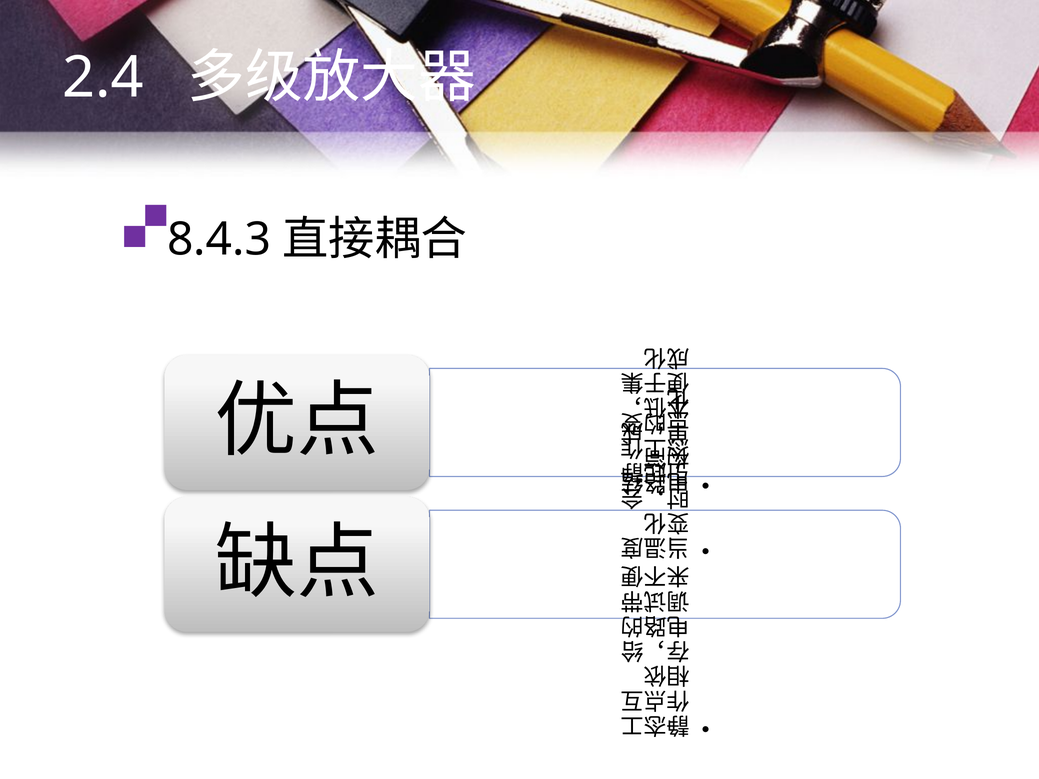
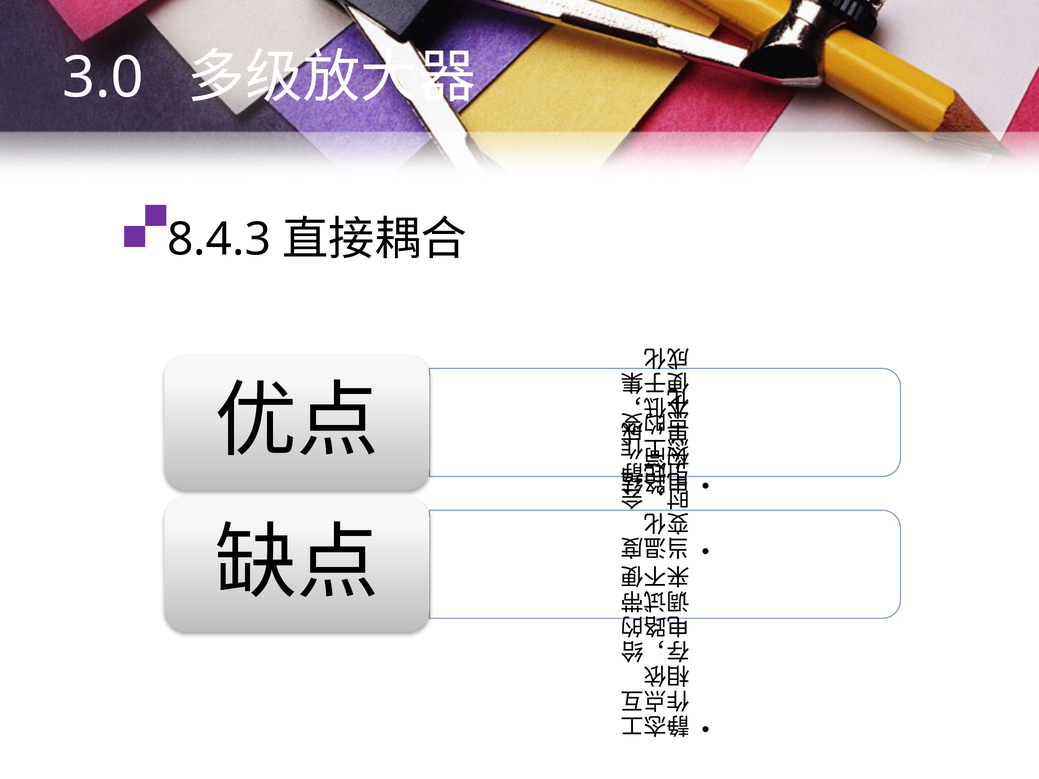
2.4: 2.4 -> 3.0
